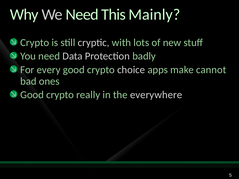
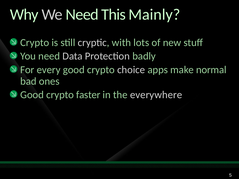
cannot: cannot -> normal
really: really -> faster
